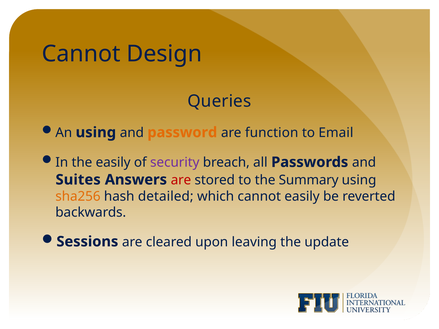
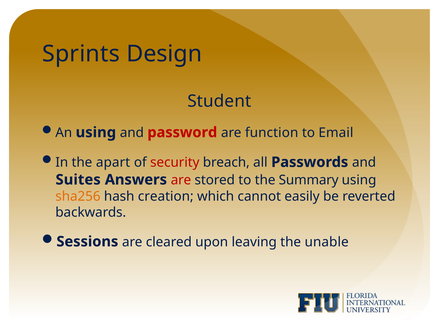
Cannot at (81, 54): Cannot -> Sprints
Queries: Queries -> Student
password colour: orange -> red
the easily: easily -> apart
security colour: purple -> red
detailed: detailed -> creation
update: update -> unable
